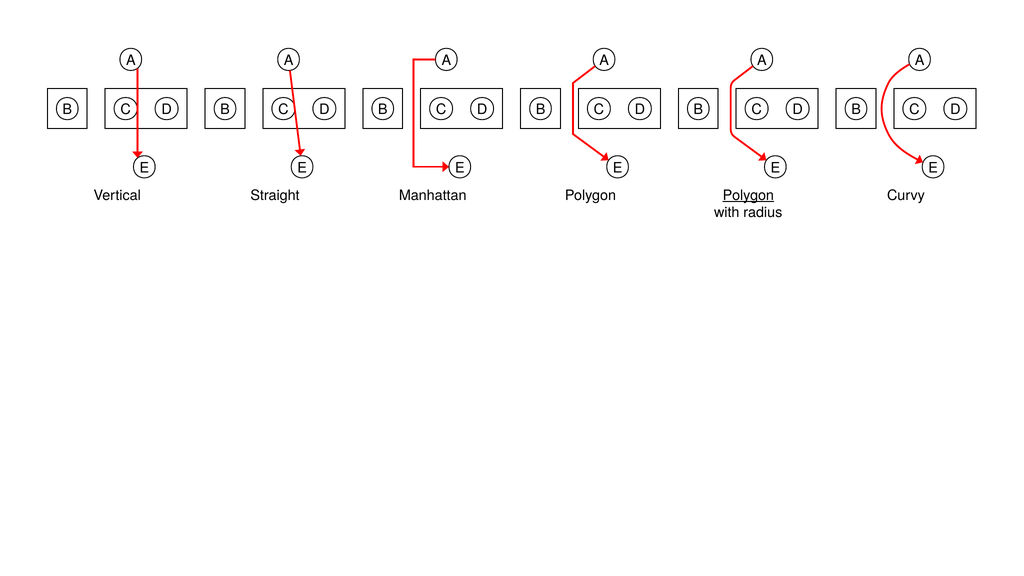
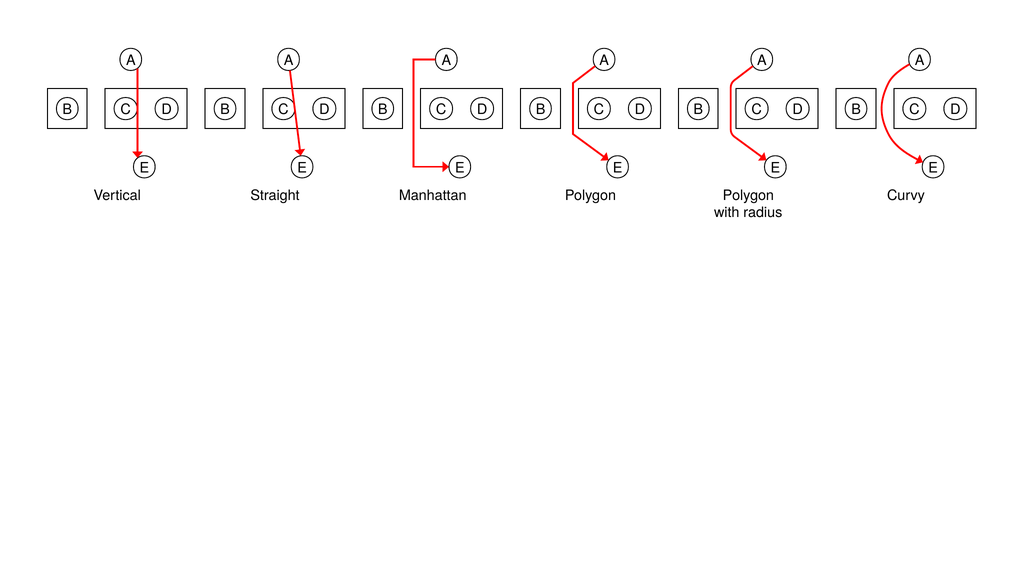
Polygon at (748, 195) underline: present -> none
